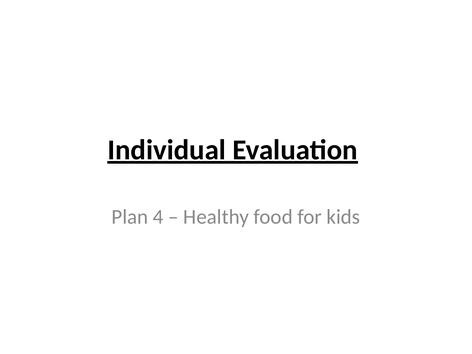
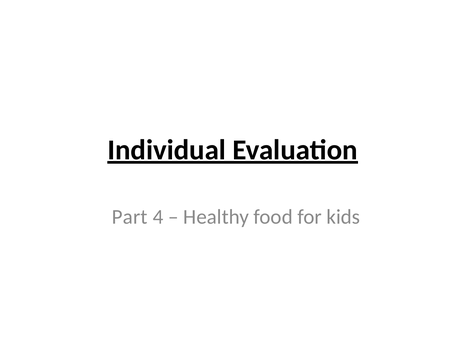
Plan: Plan -> Part
